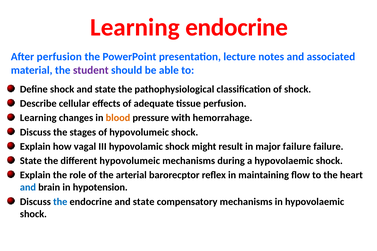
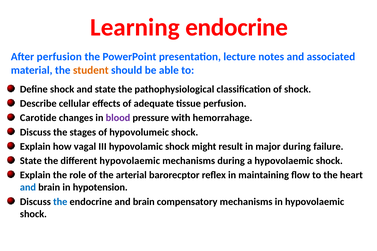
student colour: purple -> orange
Learning at (38, 118): Learning -> Carotide
blood colour: orange -> purple
major failure: failure -> during
different hypovolumeic: hypovolumeic -> hypovolaemic
endocrine and state: state -> brain
